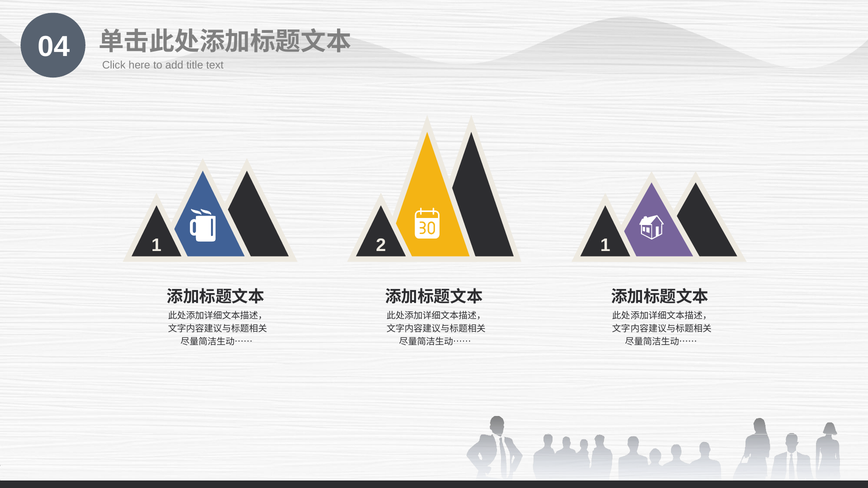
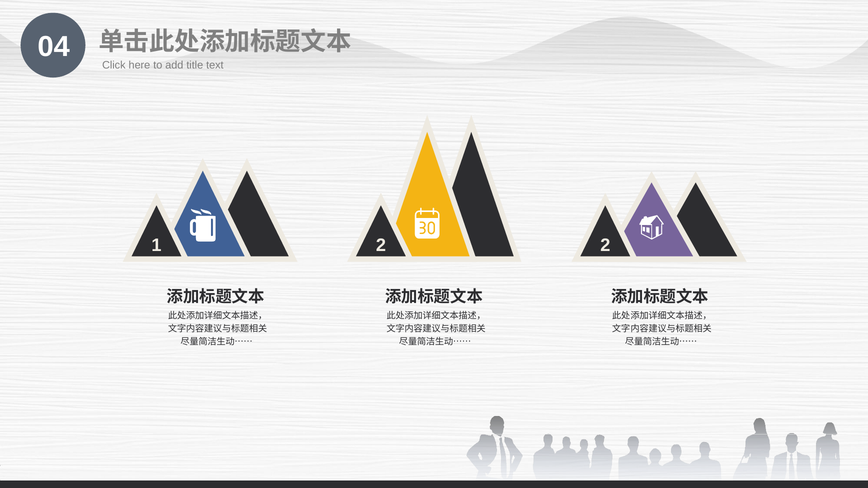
2 1: 1 -> 2
